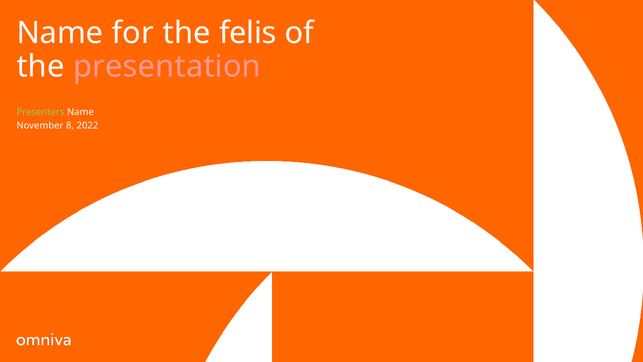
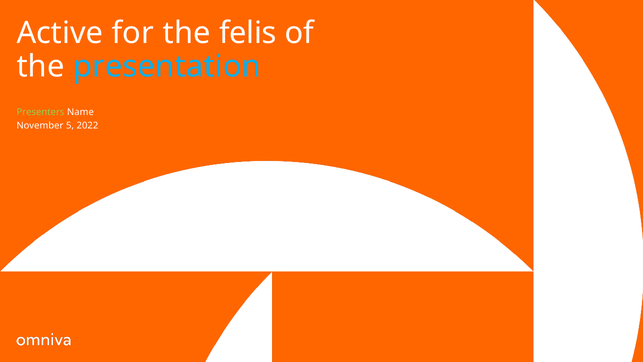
Name at (60, 33): Name -> Active
presentation colour: pink -> light blue
8: 8 -> 5
